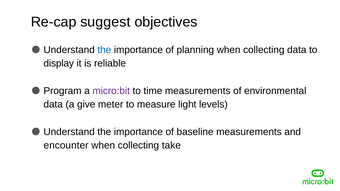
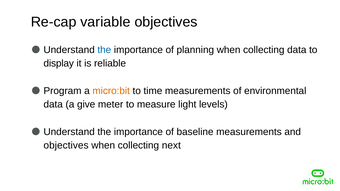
suggest: suggest -> variable
micro:bit colour: purple -> orange
encounter at (66, 146): encounter -> objectives
take: take -> next
